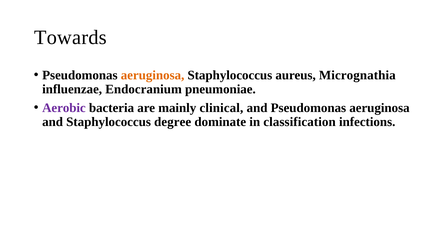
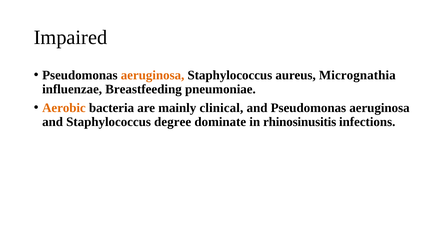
Towards: Towards -> Impaired
Endocranium: Endocranium -> Breastfeeding
Aerobic colour: purple -> orange
classification: classification -> rhinosinusitis
